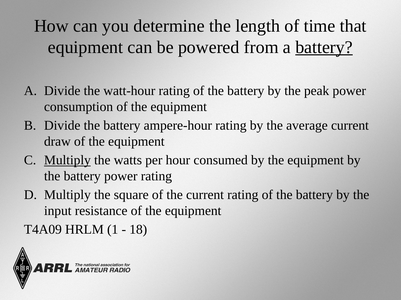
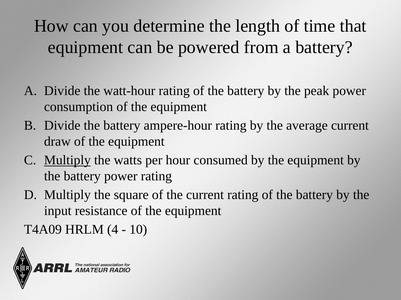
battery at (324, 47) underline: present -> none
1: 1 -> 4
18: 18 -> 10
